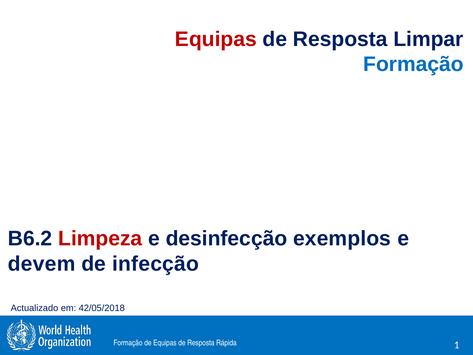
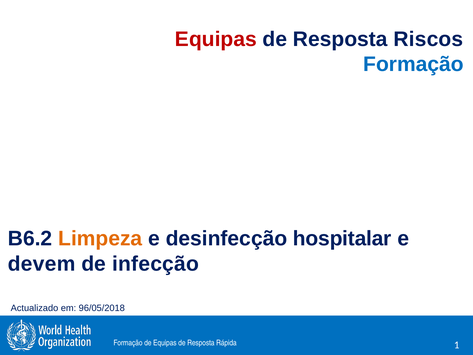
Limpar: Limpar -> Riscos
Limpeza colour: red -> orange
exemplos: exemplos -> hospitalar
42/05/2018: 42/05/2018 -> 96/05/2018
